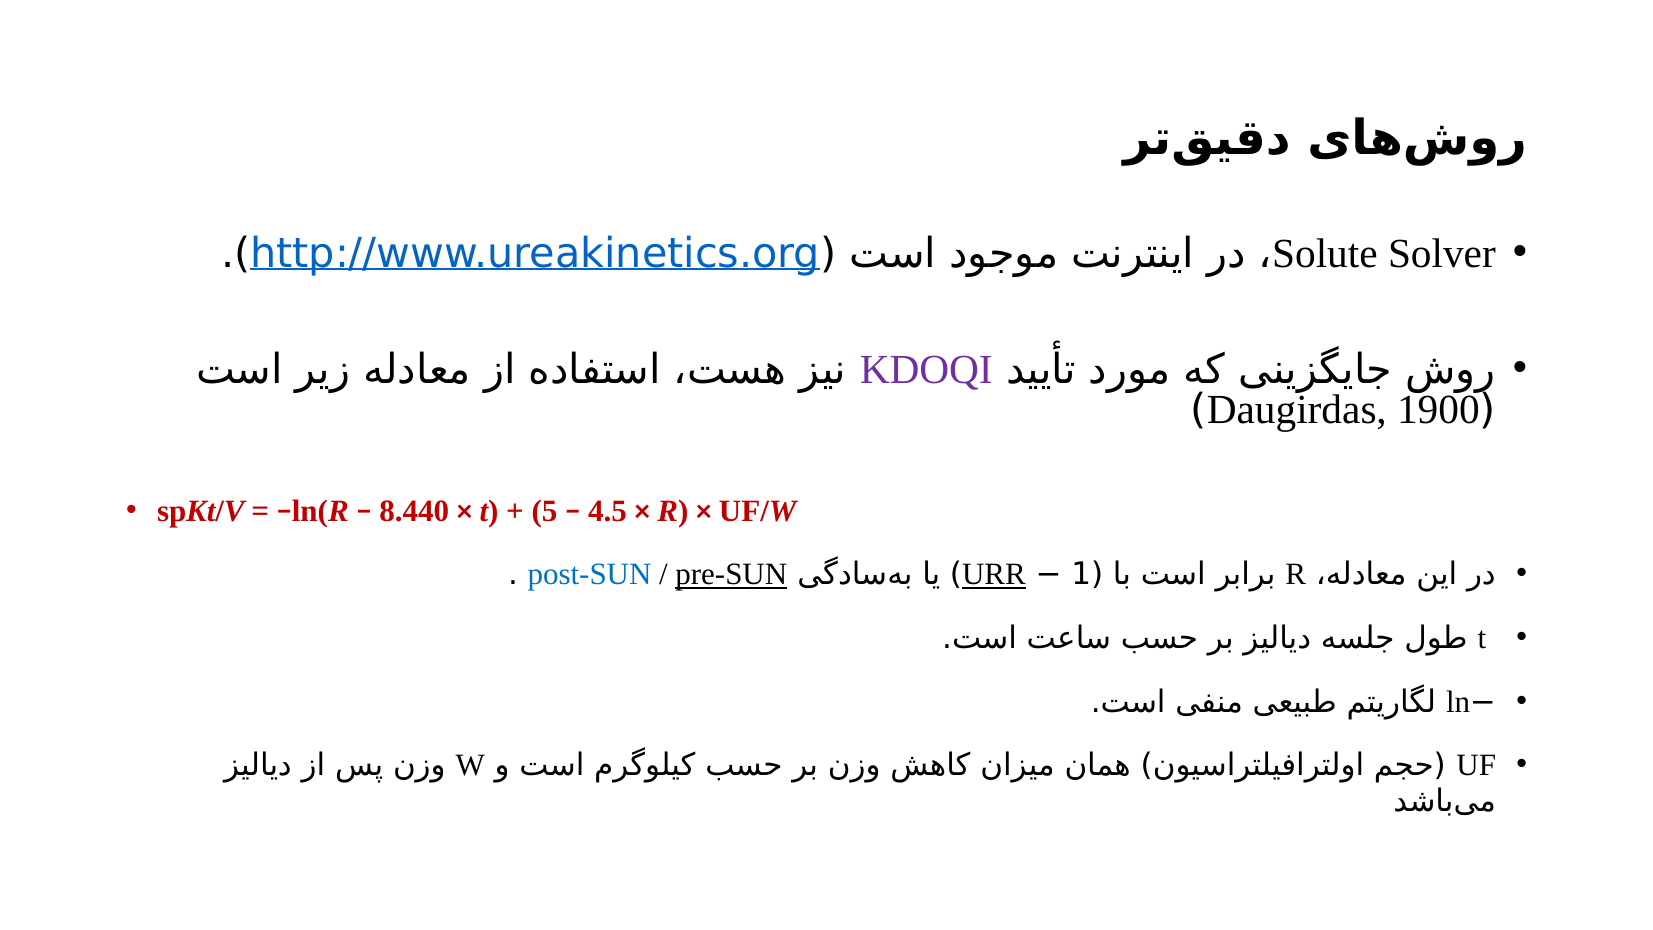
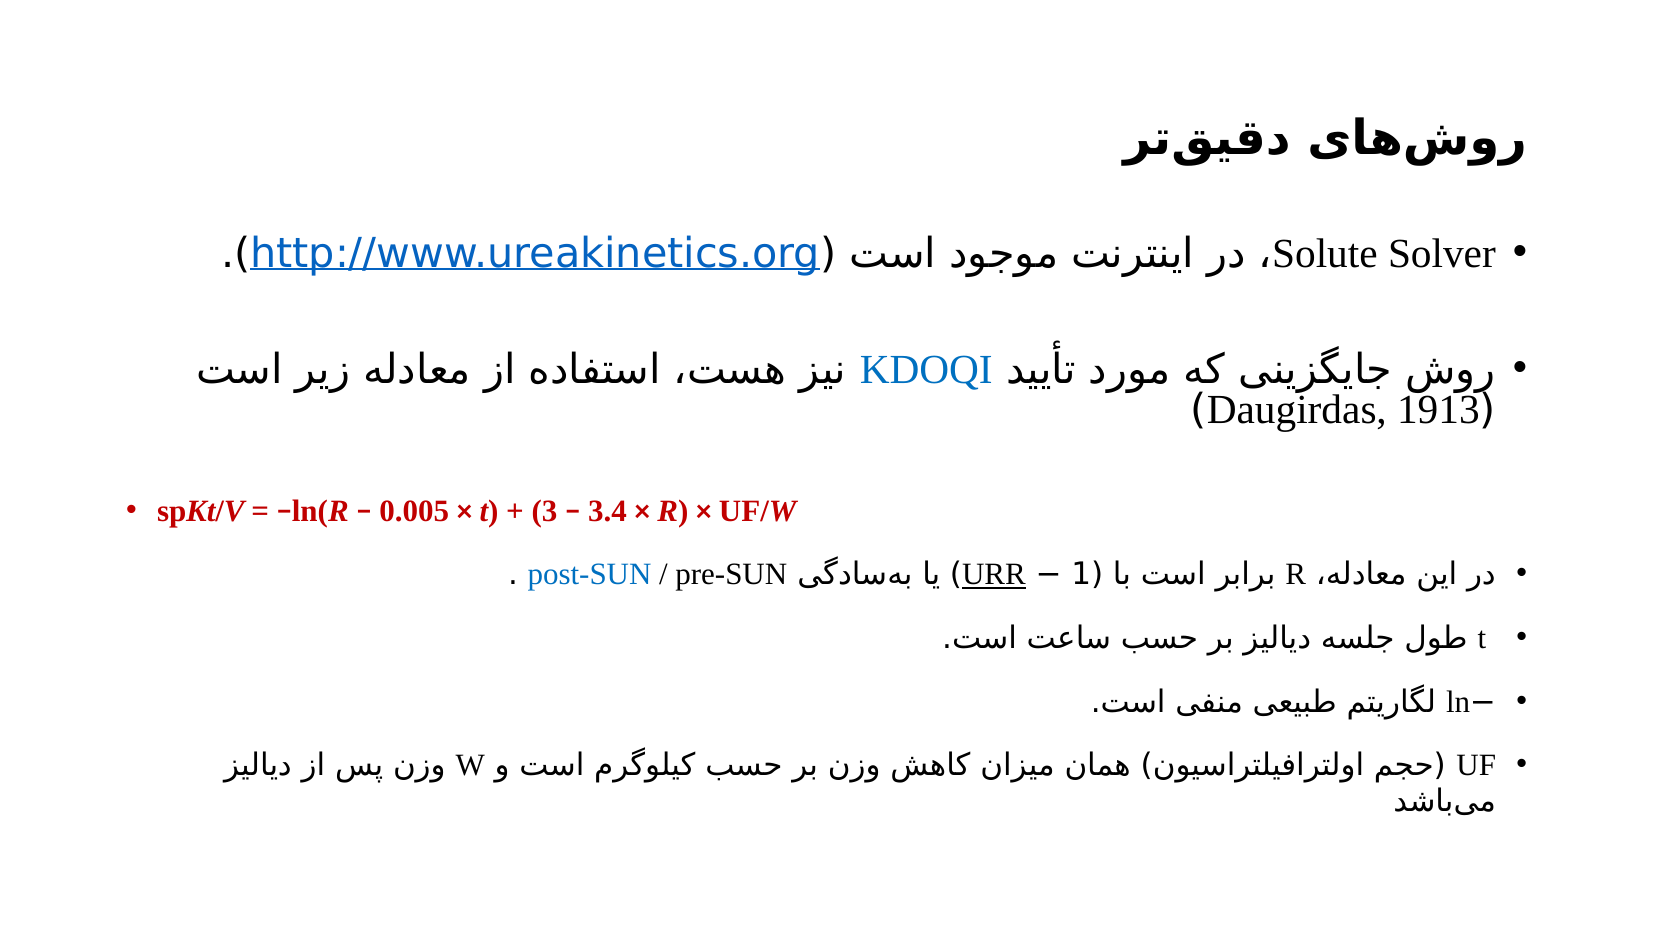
KDOQI colour: purple -> blue
1900: 1900 -> 1913
8.440: 8.440 -> 0.005
5: 5 -> 3
4.5: 4.5 -> 3.4
pre-SUN underline: present -> none
